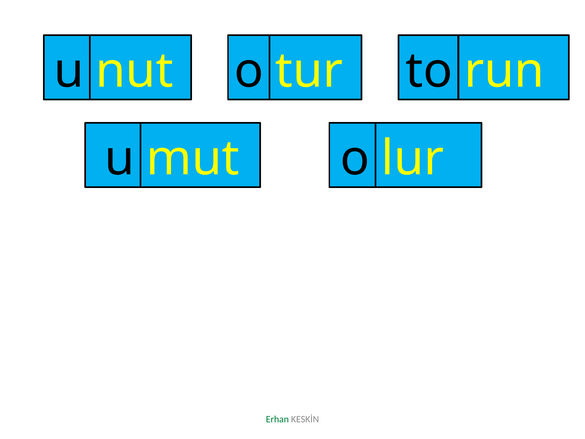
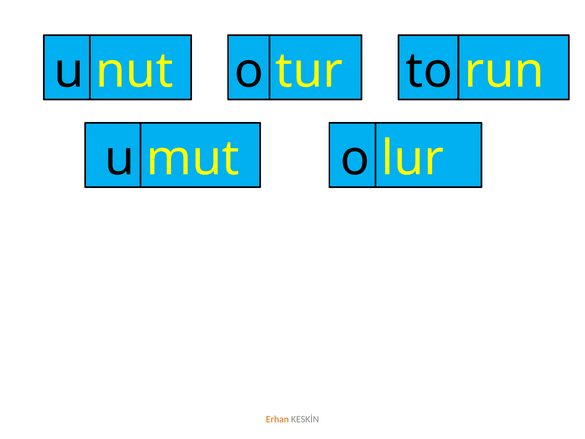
Erhan colour: green -> orange
